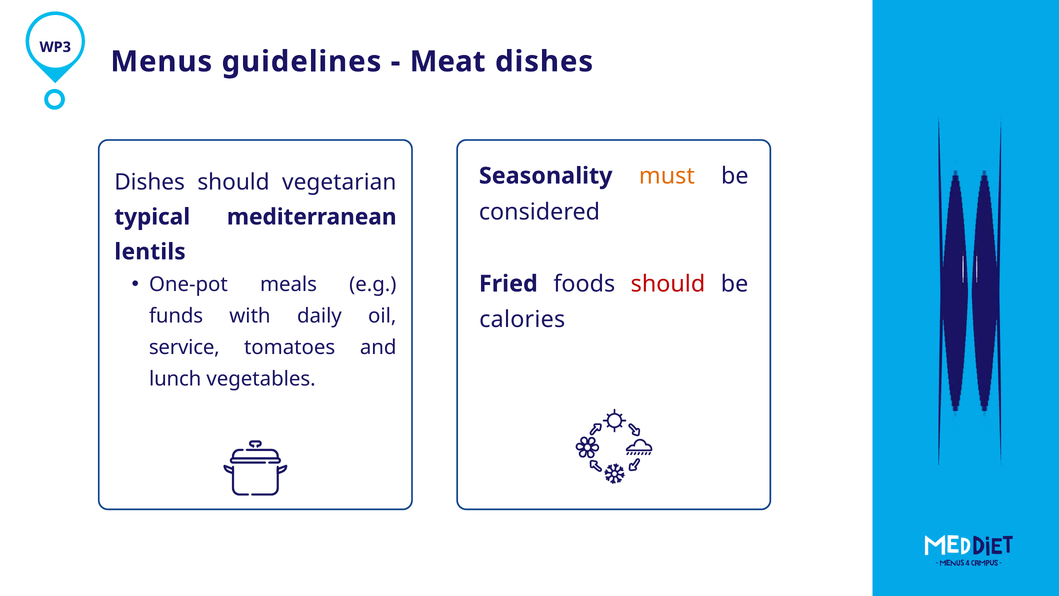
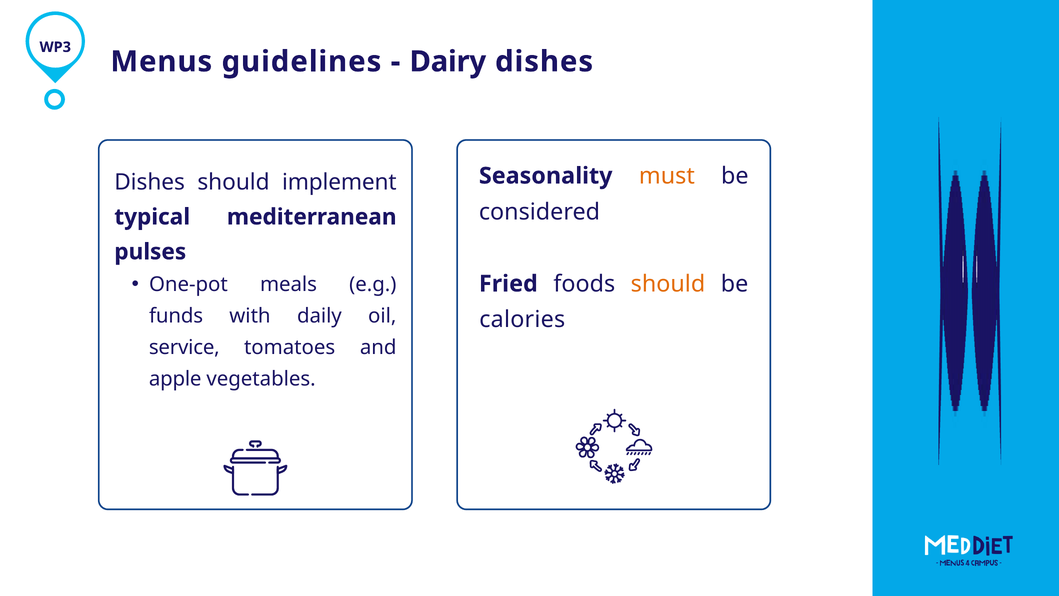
Meat: Meat -> Dairy
vegetarian: vegetarian -> implement
lentils: lentils -> pulses
should at (668, 284) colour: red -> orange
lunch: lunch -> apple
